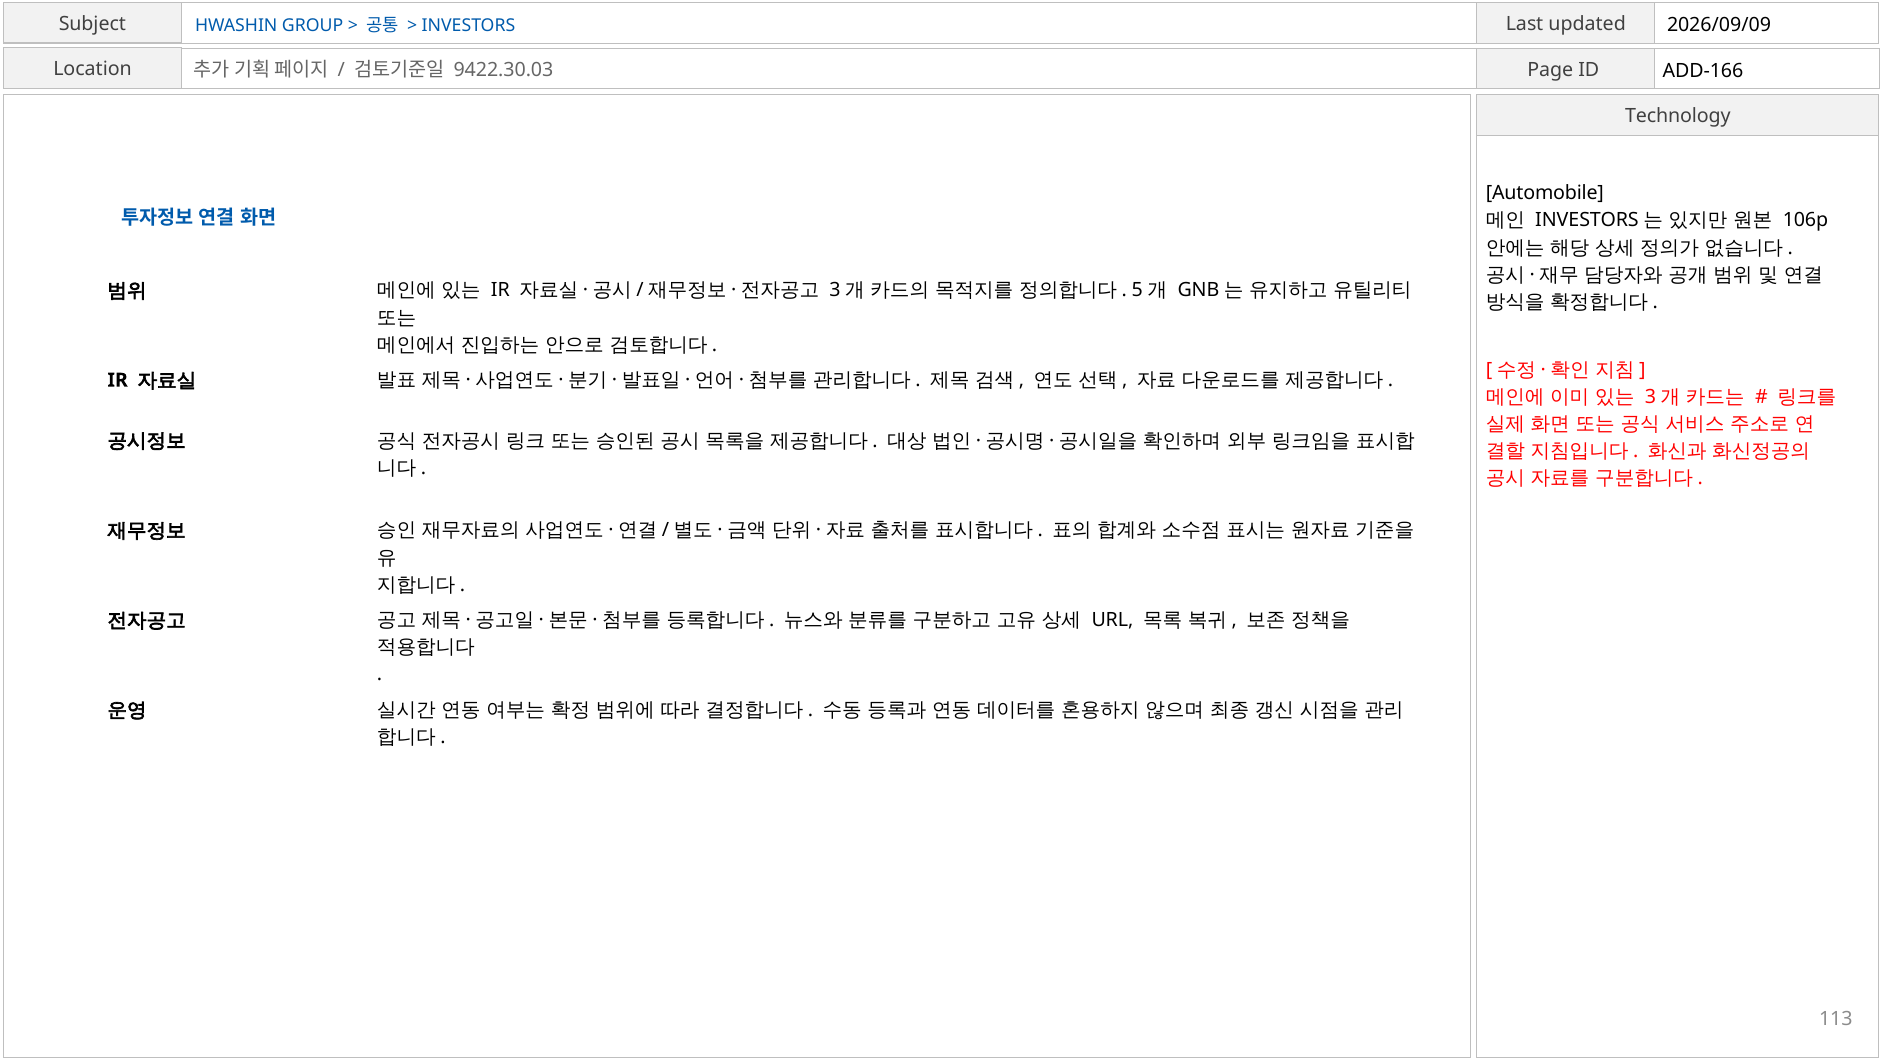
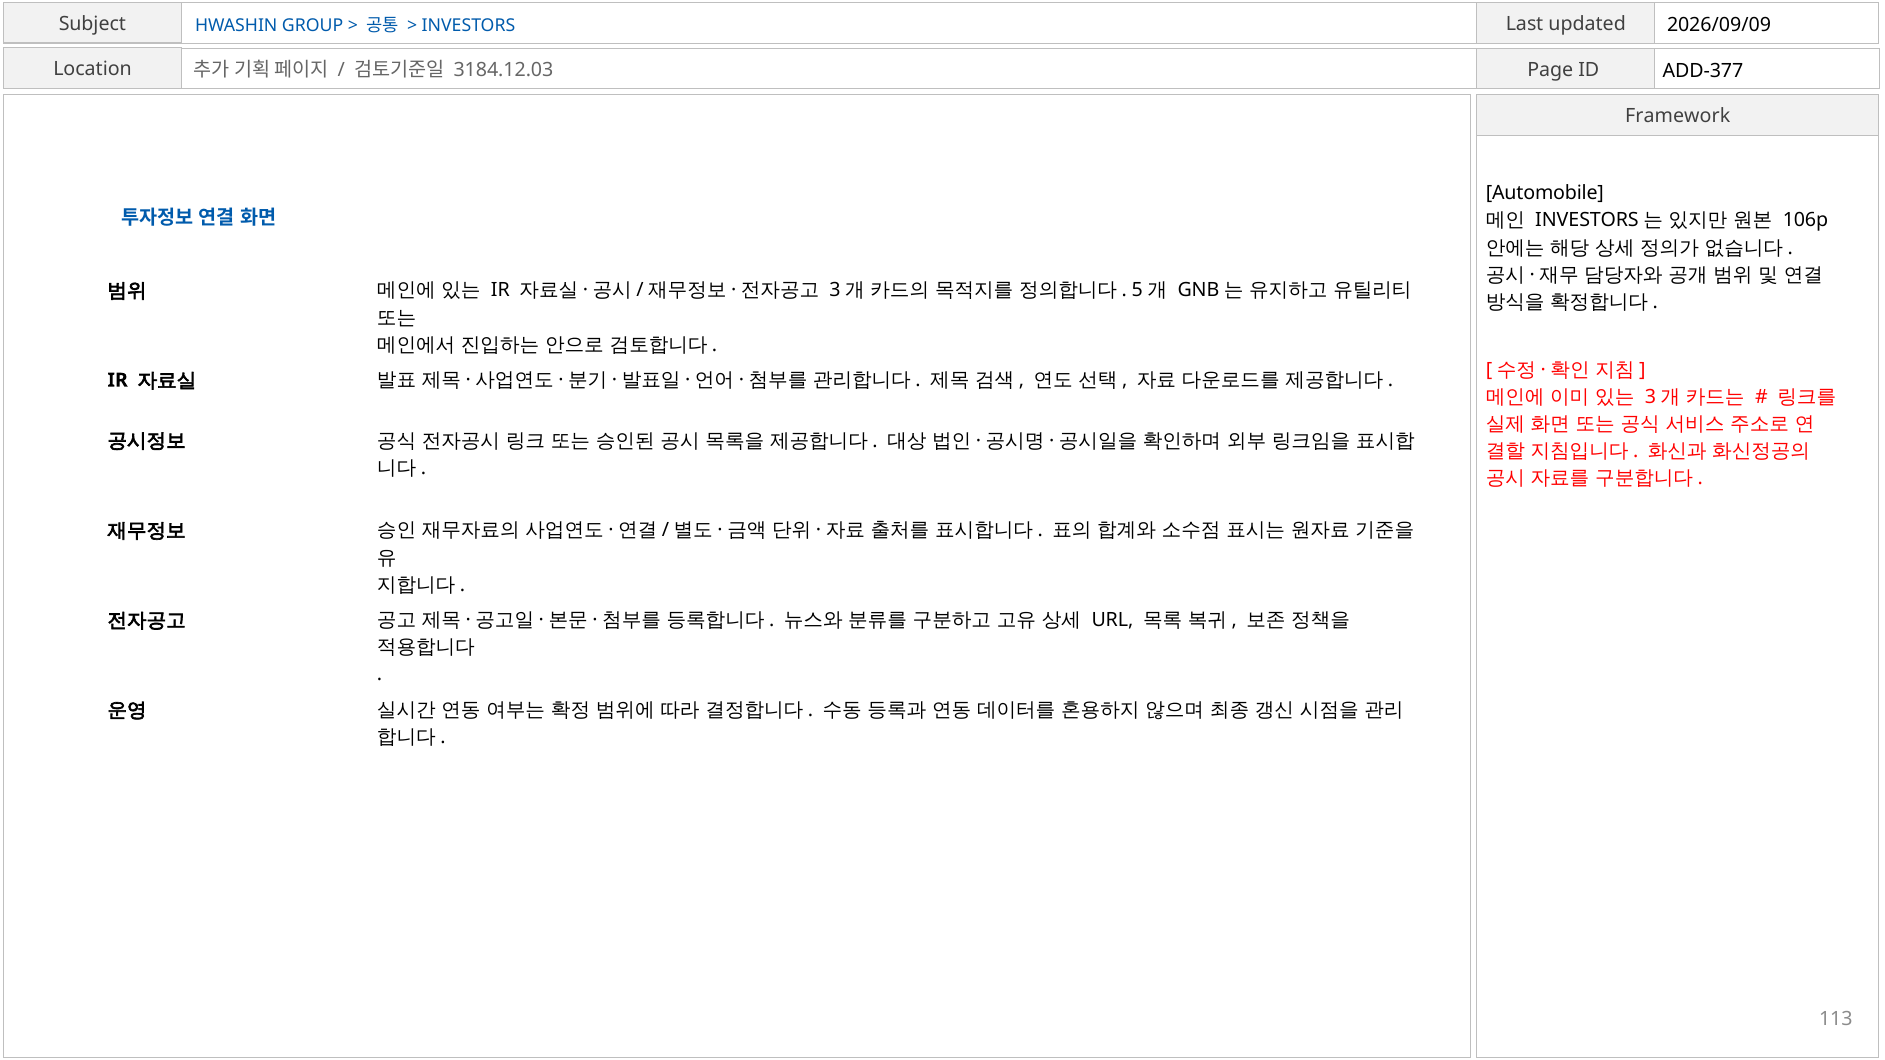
9422.30.03: 9422.30.03 -> 3184.12.03
ADD-166: ADD-166 -> ADD-377
Technology: Technology -> Framework
